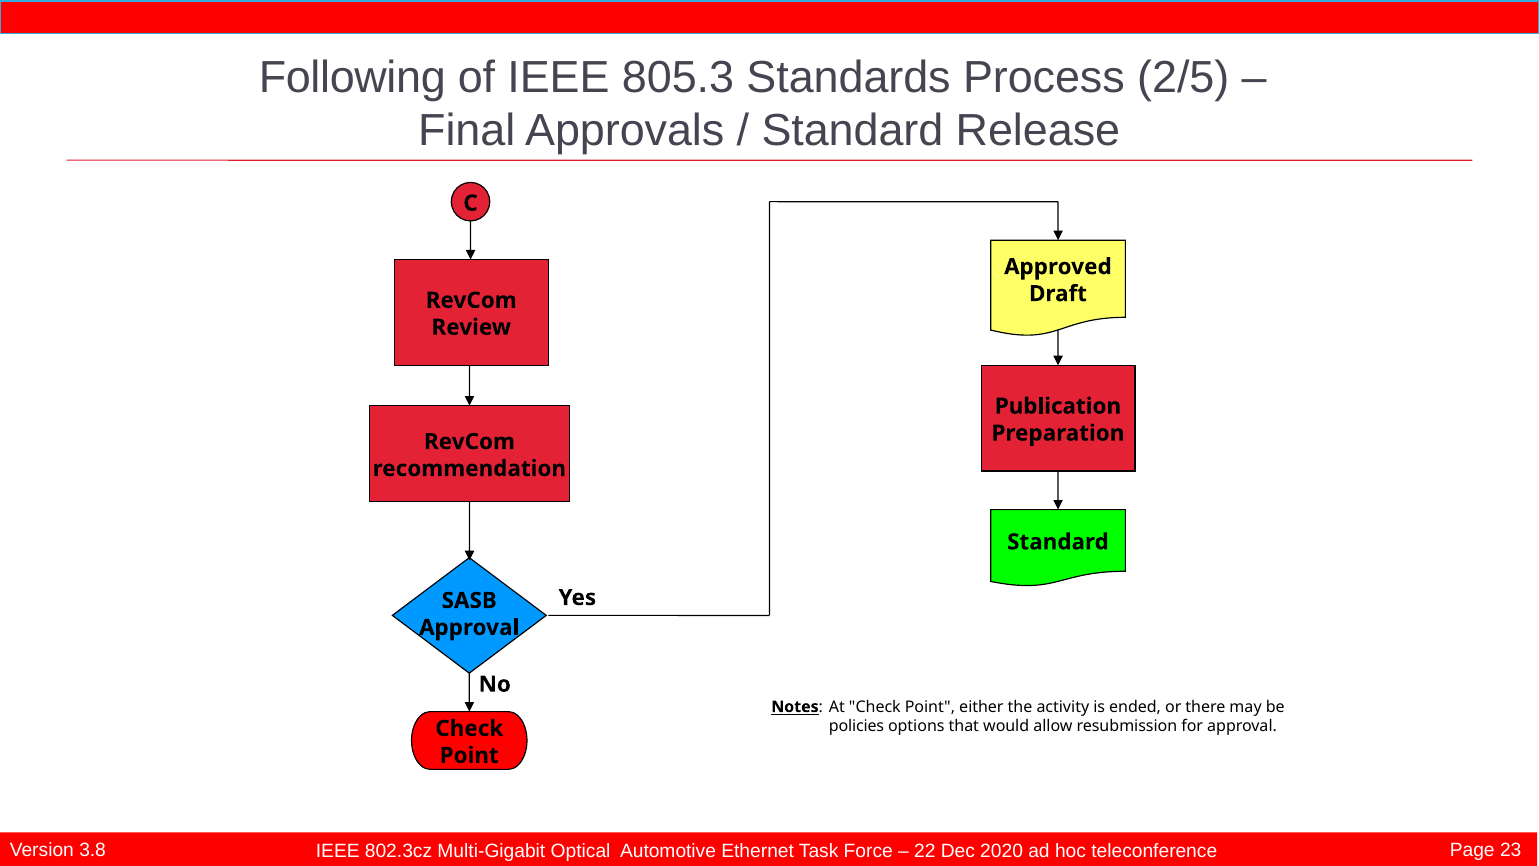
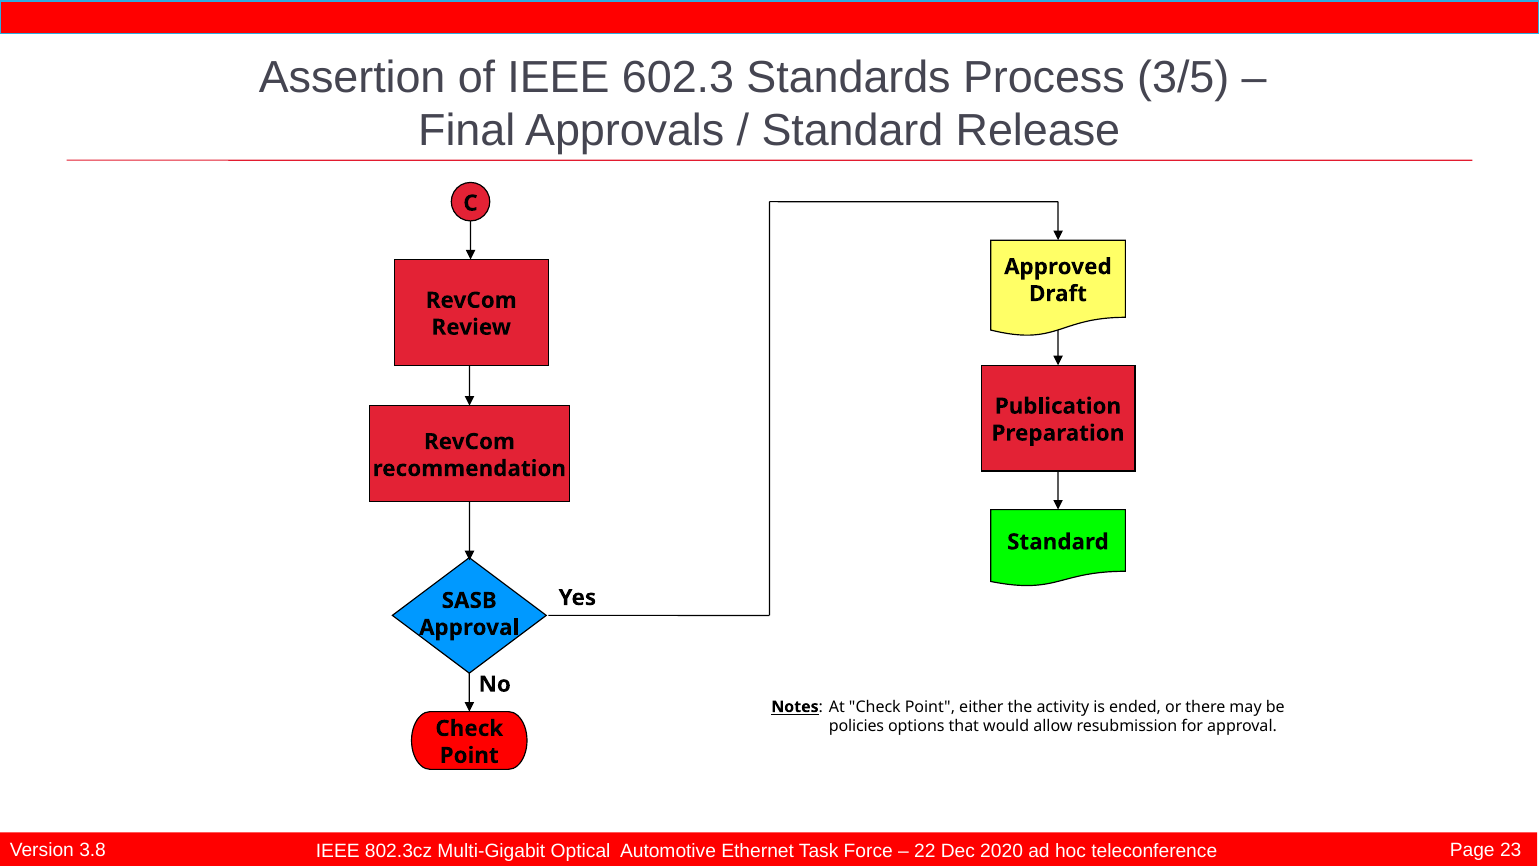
Following: Following -> Assertion
805.3: 805.3 -> 602.3
2/5: 2/5 -> 3/5
